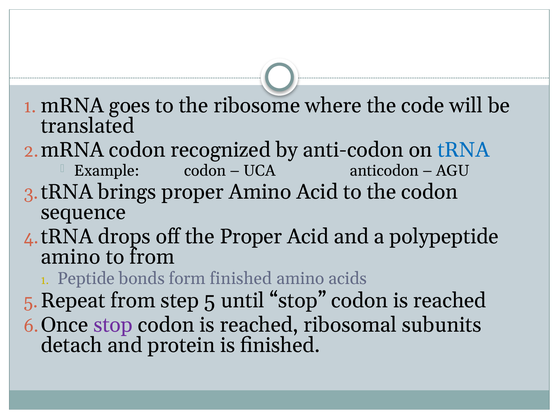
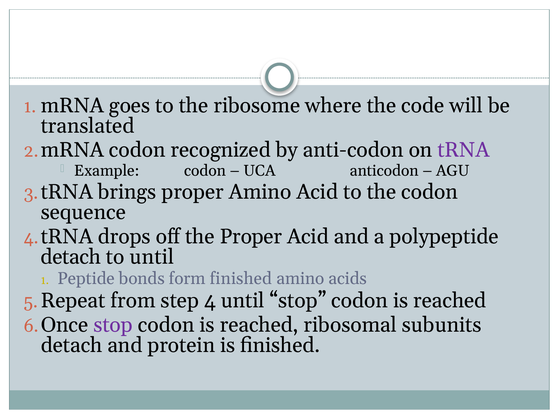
tRNA at (463, 150) colour: blue -> purple
amino at (71, 257): amino -> detach
to from: from -> until
step 5: 5 -> 4
